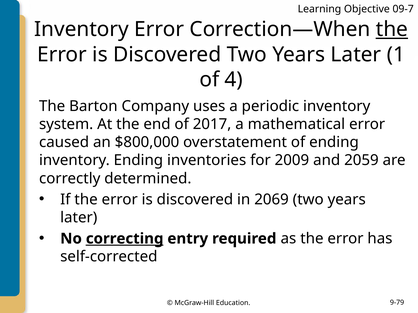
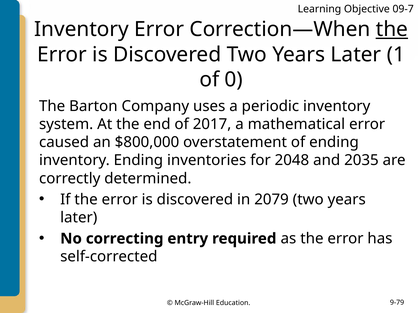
4: 4 -> 0
2009: 2009 -> 2048
2059: 2059 -> 2035
2069: 2069 -> 2079
correcting underline: present -> none
